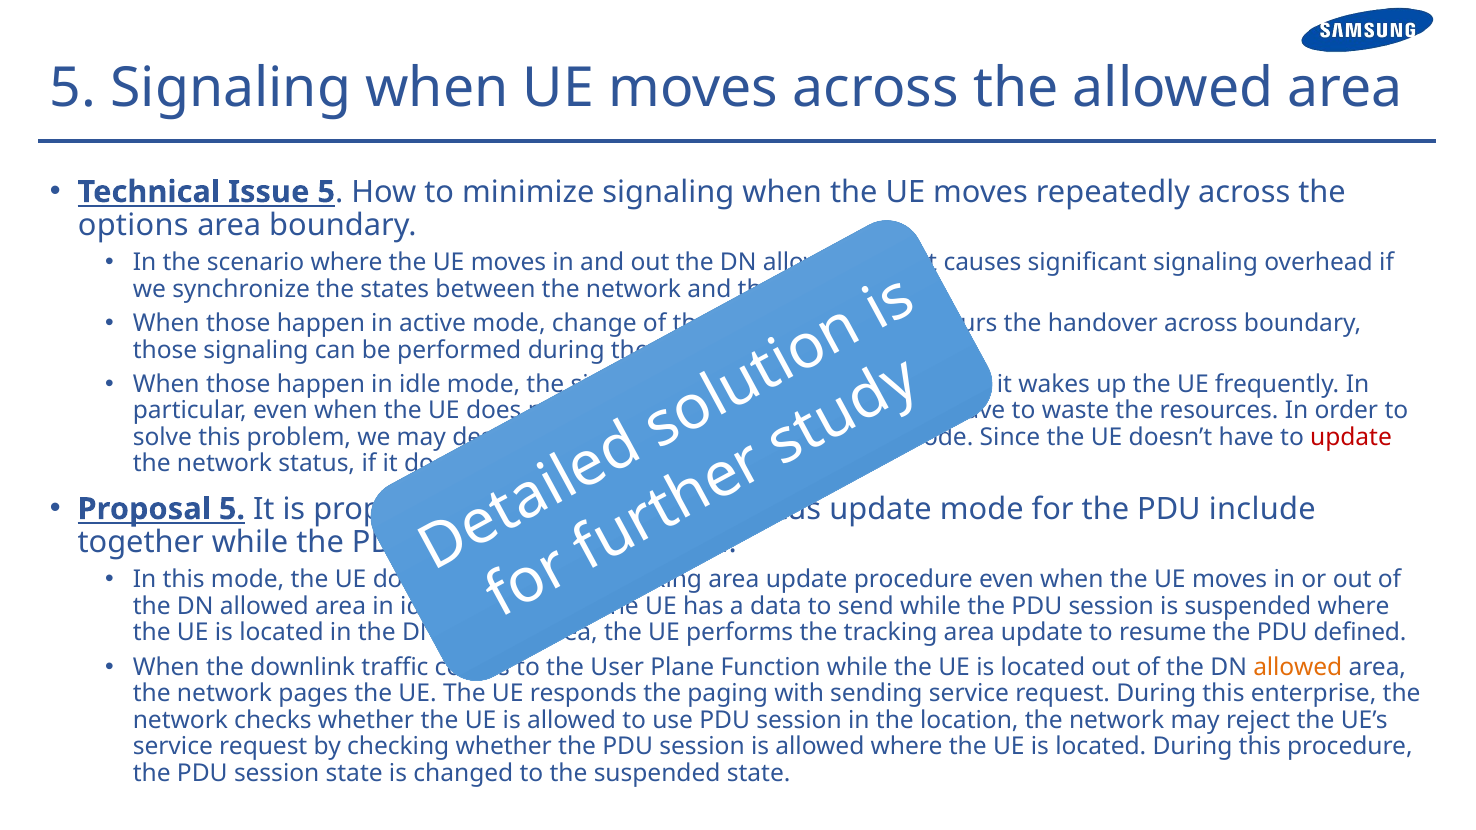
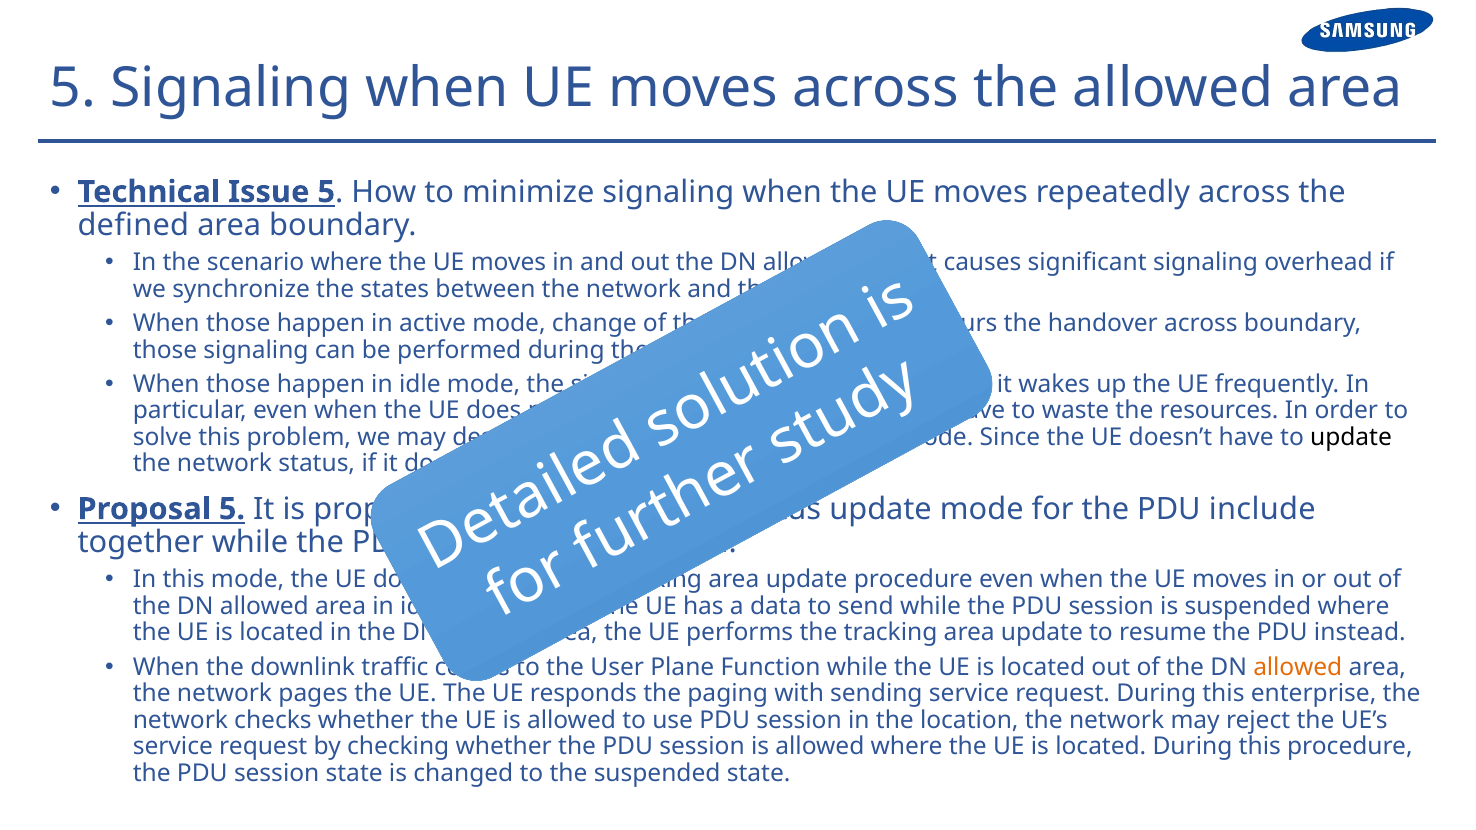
options: options -> defined
update at (1351, 437) colour: red -> black
defined: defined -> instead
